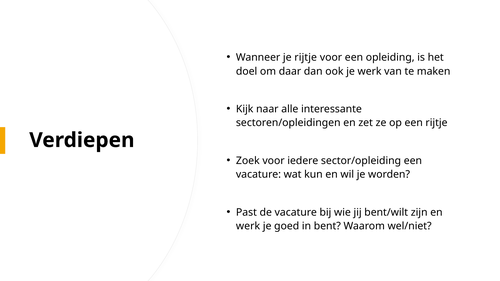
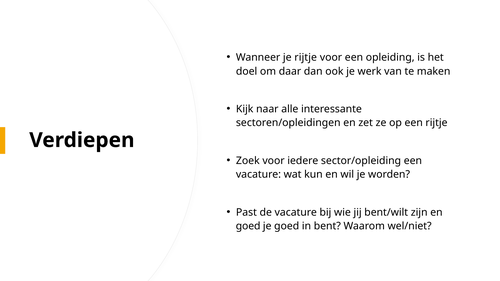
werk at (248, 226): werk -> goed
